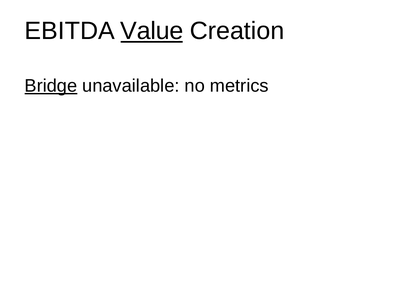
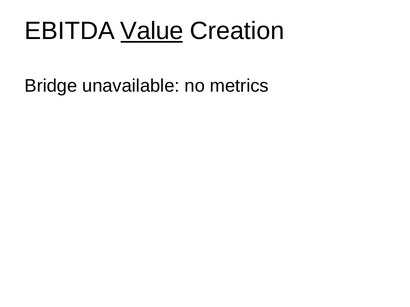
Bridge underline: present -> none
